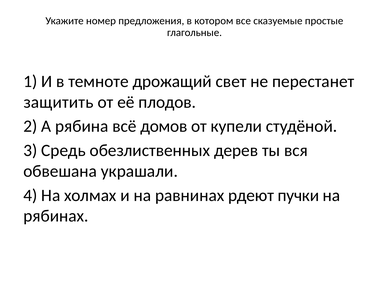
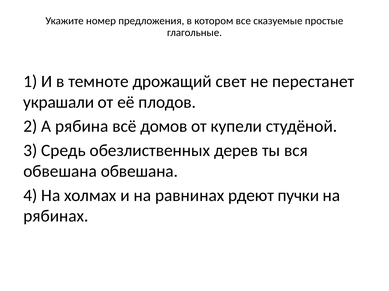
защитить: защитить -> украшали
обвешана украшали: украшали -> обвешана
